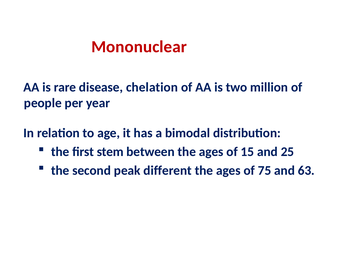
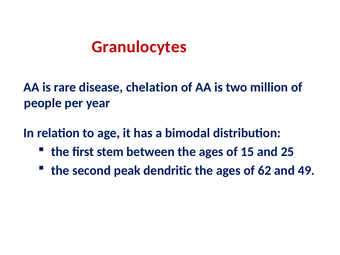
Mononuclear: Mononuclear -> Granulocytes
different: different -> dendritic
75: 75 -> 62
63: 63 -> 49
